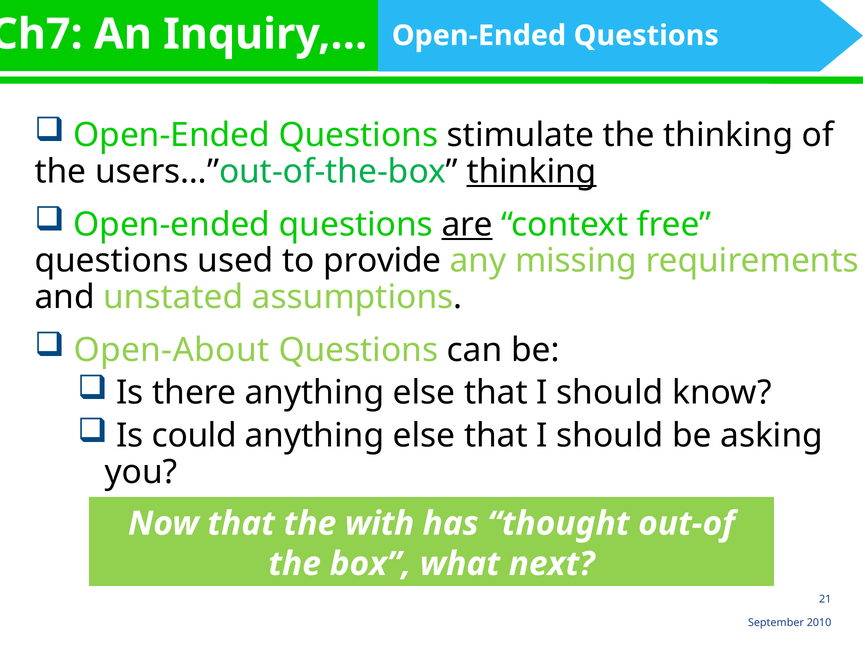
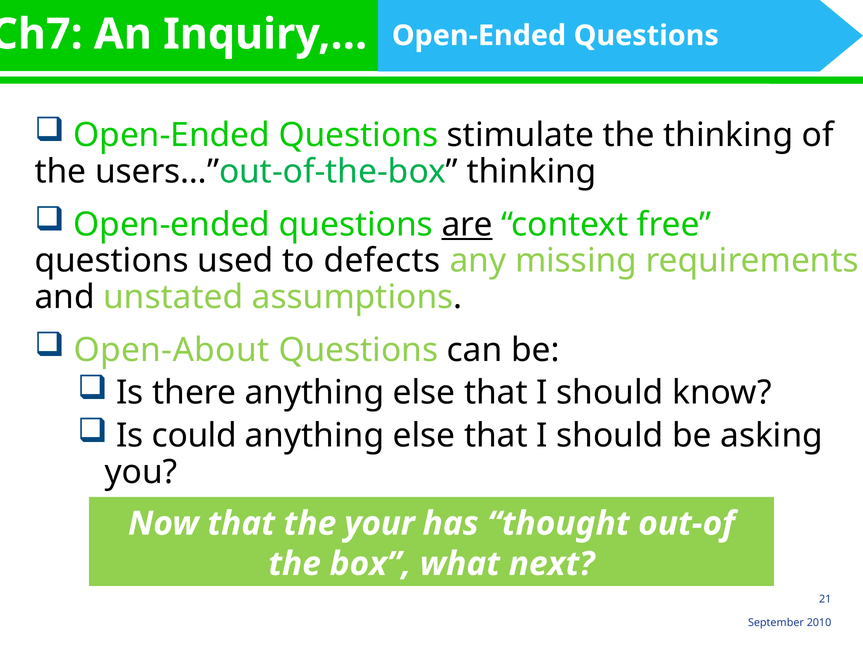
thinking at (532, 172) underline: present -> none
provide: provide -> defects
with: with -> your
